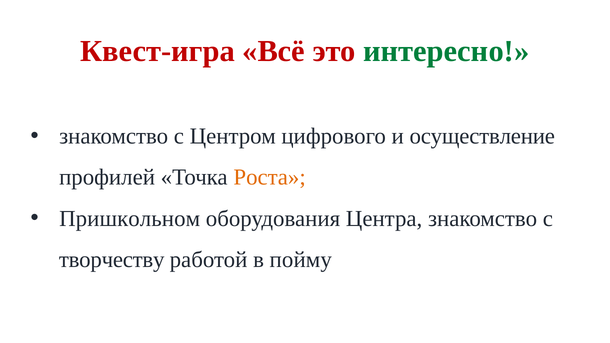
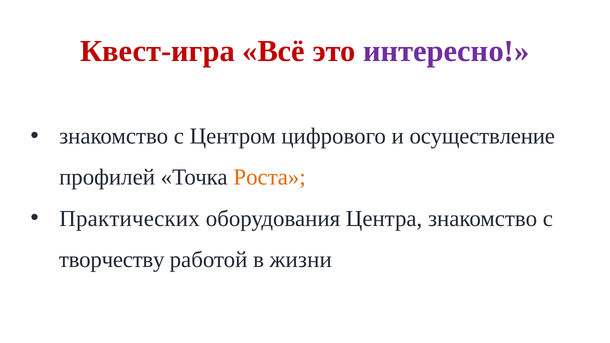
интересно colour: green -> purple
Пришкольном: Пришкольном -> Практических
пойму: пойму -> жизни
